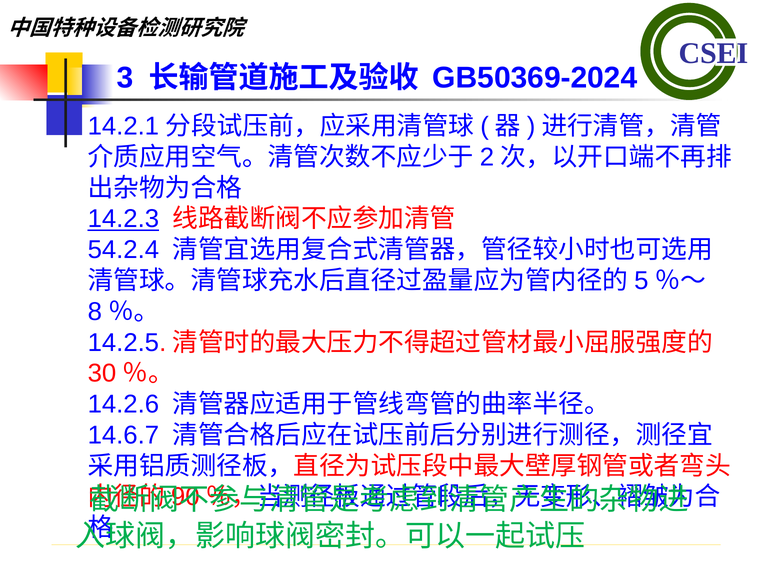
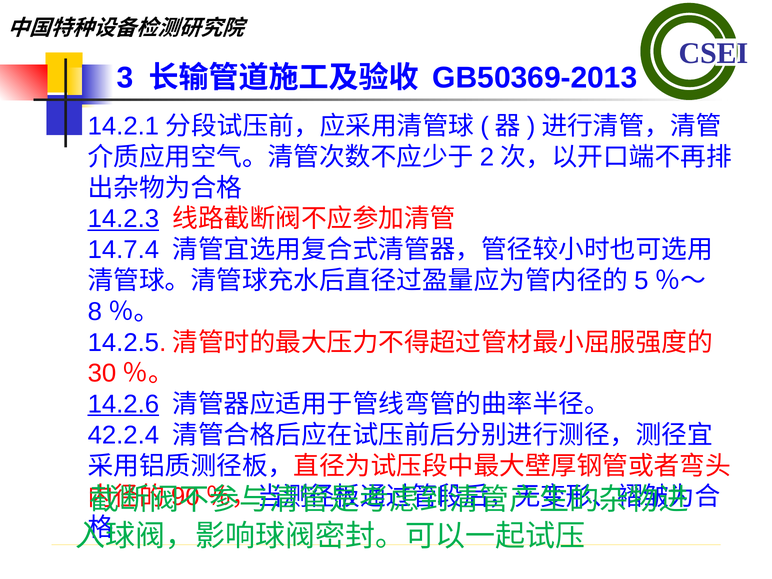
GB50369-2024: GB50369-2024 -> GB50369-2013
54.2.4: 54.2.4 -> 14.7.4
14.2.6 underline: none -> present
14.6.7: 14.6.7 -> 42.2.4
